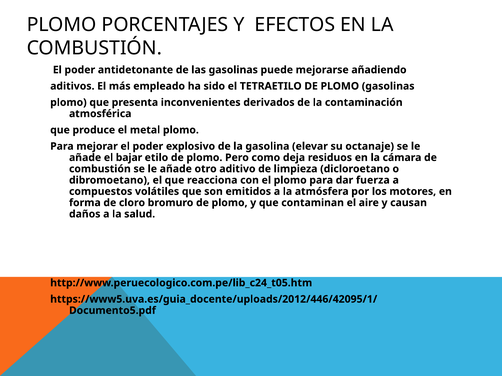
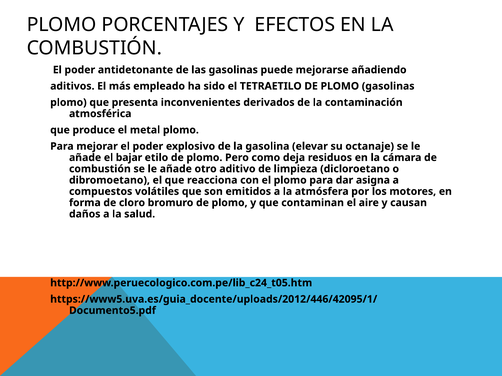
fuerza: fuerza -> asigna
